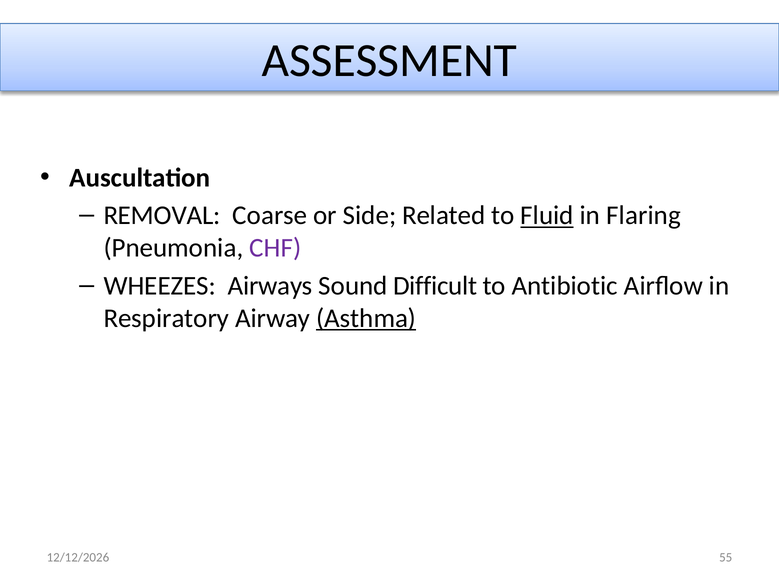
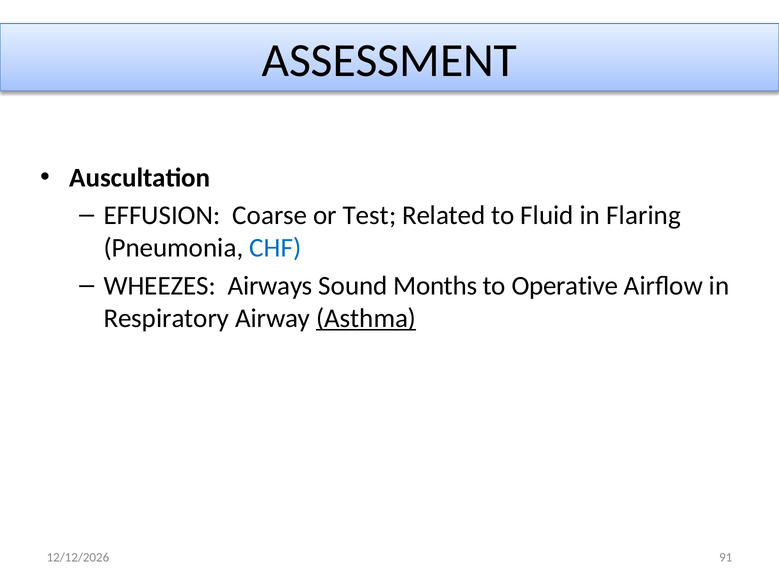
REMOVAL: REMOVAL -> EFFUSION
Side: Side -> Test
Fluid underline: present -> none
CHF colour: purple -> blue
Difficult: Difficult -> Months
Antibiotic: Antibiotic -> Operative
55: 55 -> 91
